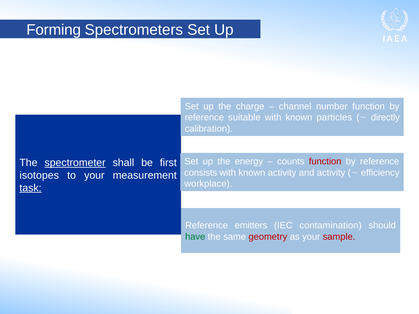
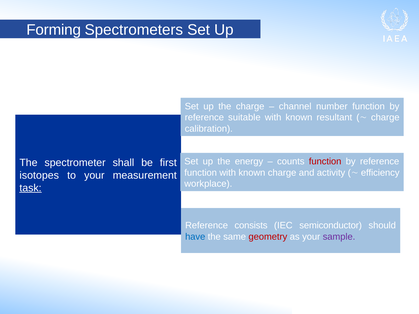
particles: particles -> resultant
directly at (385, 118): directly -> charge
spectrometer underline: present -> none
consists at (201, 173): consists -> function
known activity: activity -> charge
emitters: emitters -> consists
contamination: contamination -> semiconductor
have colour: green -> blue
sample colour: red -> purple
